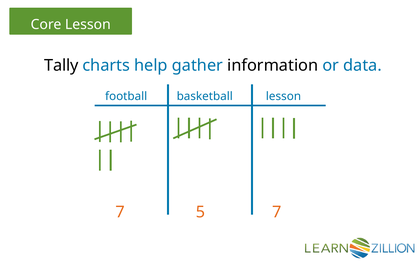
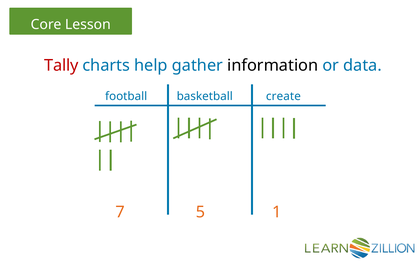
Tally colour: black -> red
basketball lesson: lesson -> create
5 7: 7 -> 1
